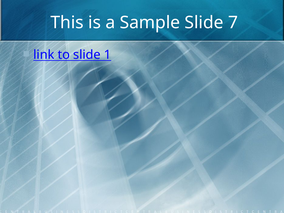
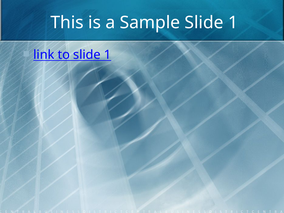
Sample Slide 7: 7 -> 1
